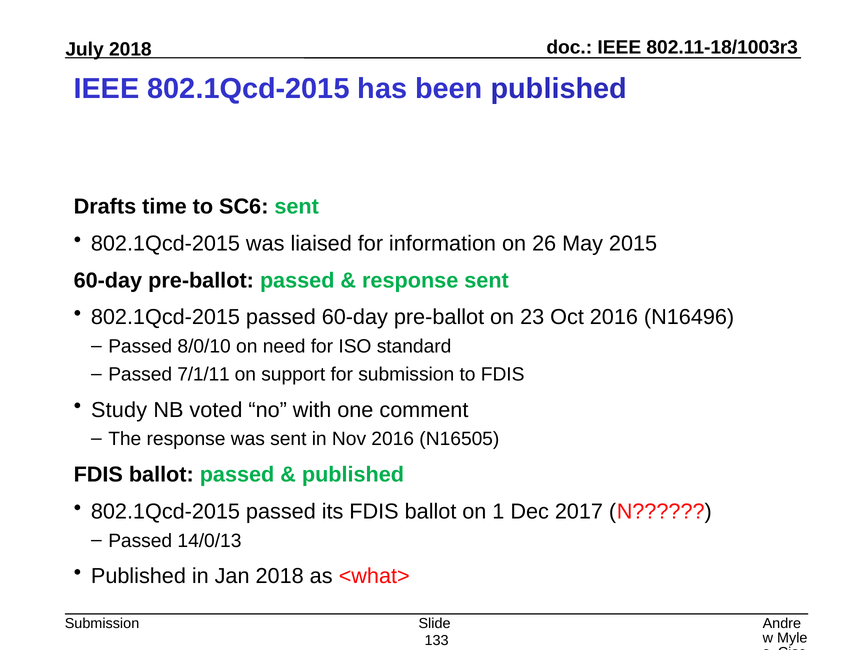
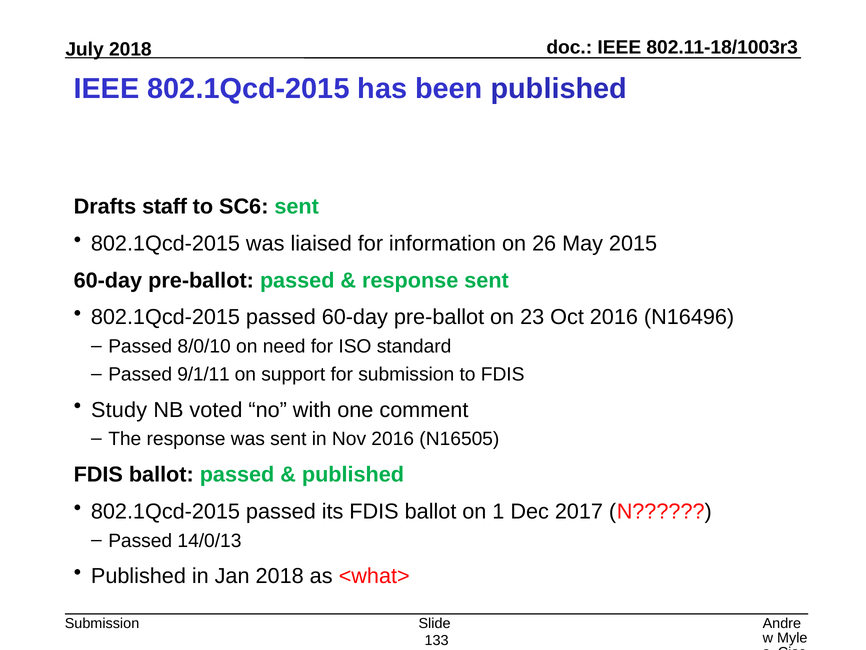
time: time -> staff
7/1/11: 7/1/11 -> 9/1/11
